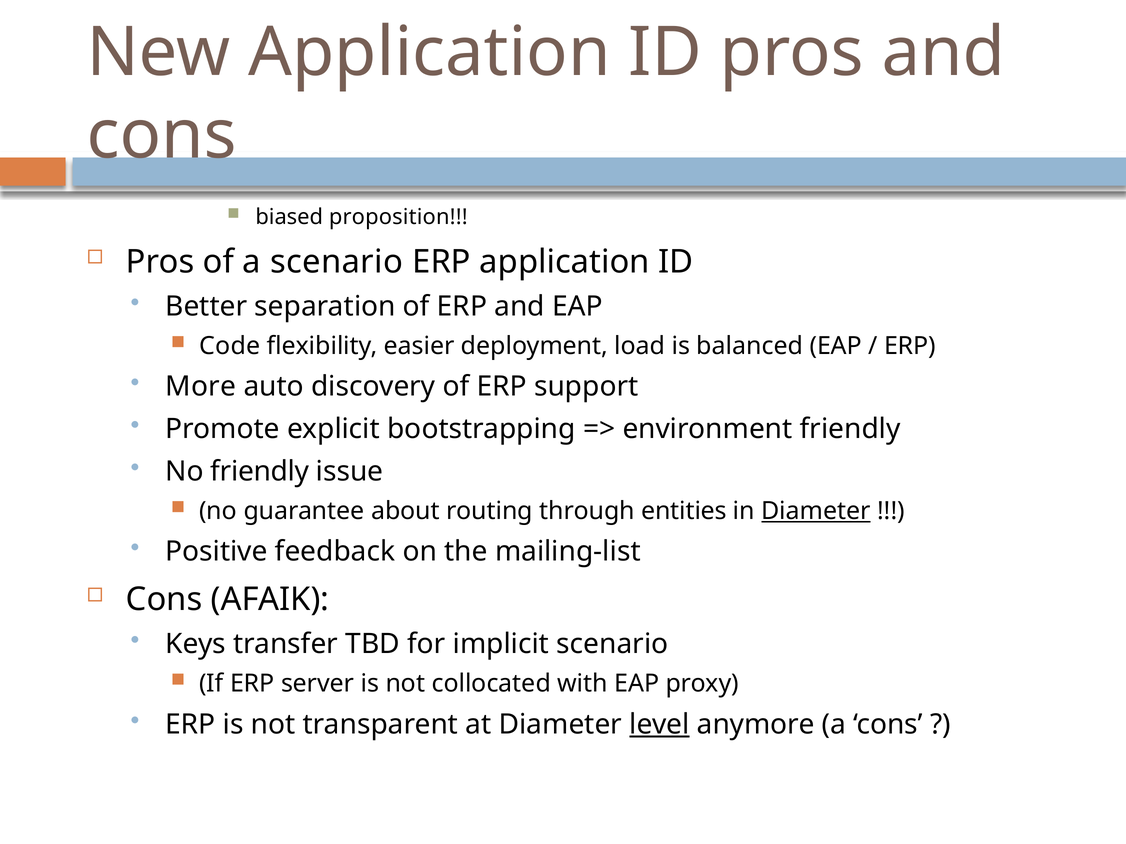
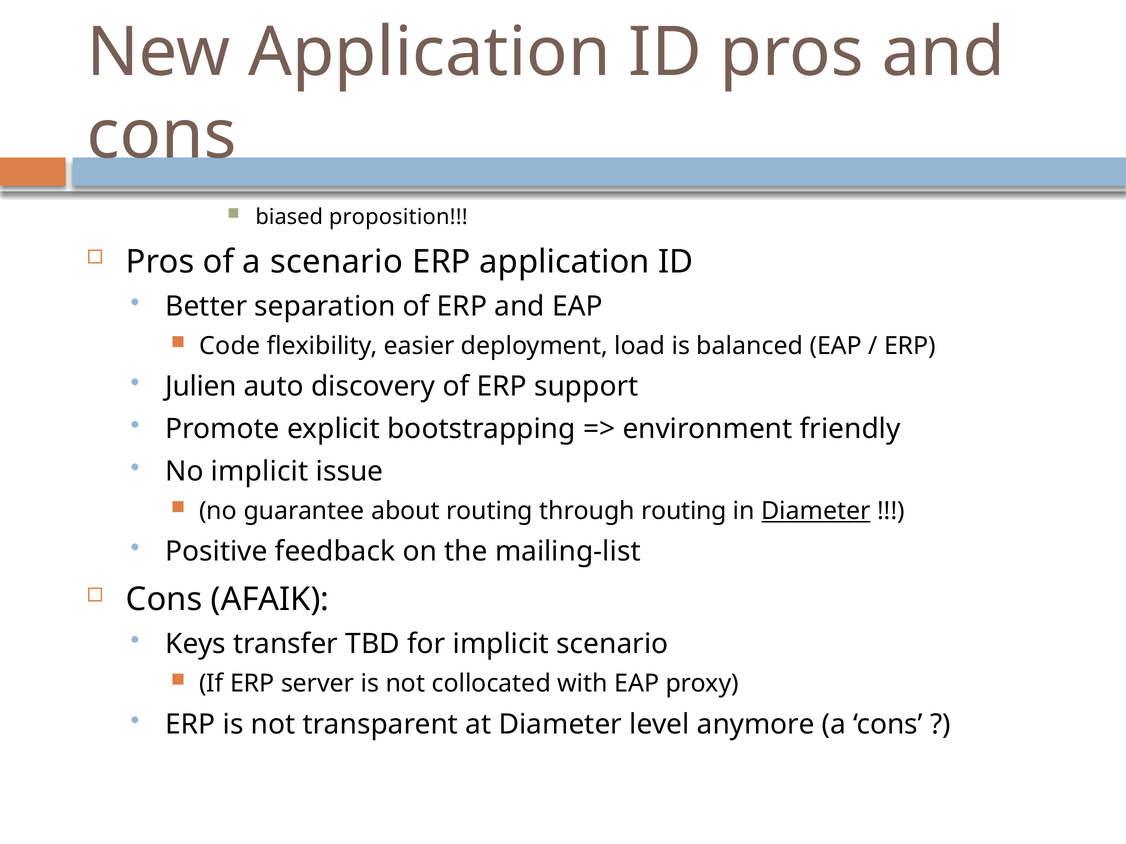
More: More -> Julien
No friendly: friendly -> implicit
through entities: entities -> routing
level underline: present -> none
